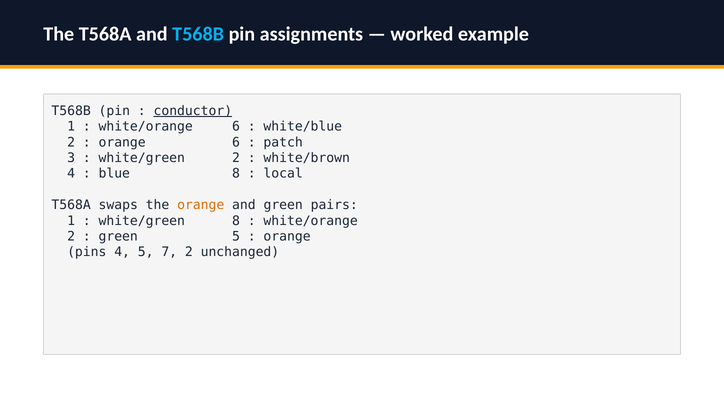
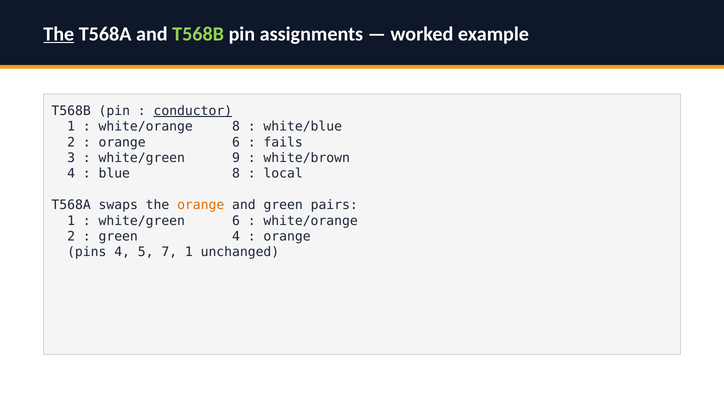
The at (59, 34) underline: none -> present
T568B at (198, 34) colour: light blue -> light green
white/orange 6: 6 -> 8
patch: patch -> fails
white/green 2: 2 -> 9
white/green 8: 8 -> 6
green 5: 5 -> 4
7 2: 2 -> 1
